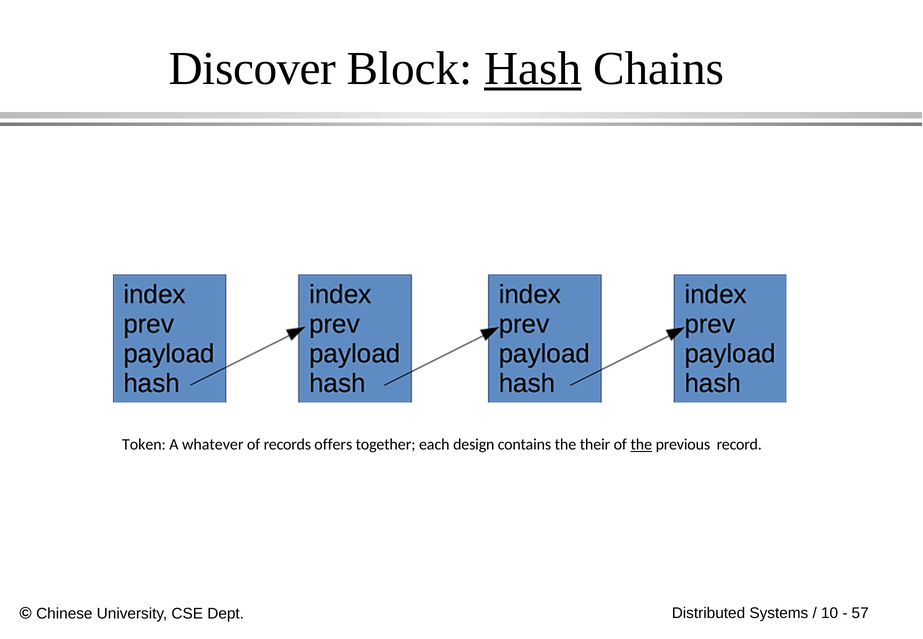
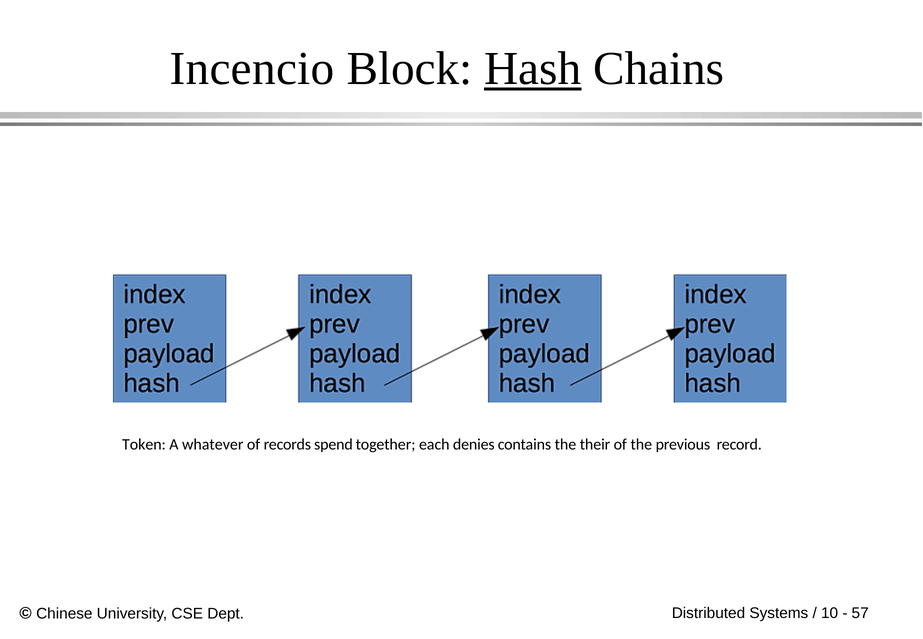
Discover: Discover -> Incencio
offers: offers -> spend
design: design -> denies
the at (641, 445) underline: present -> none
